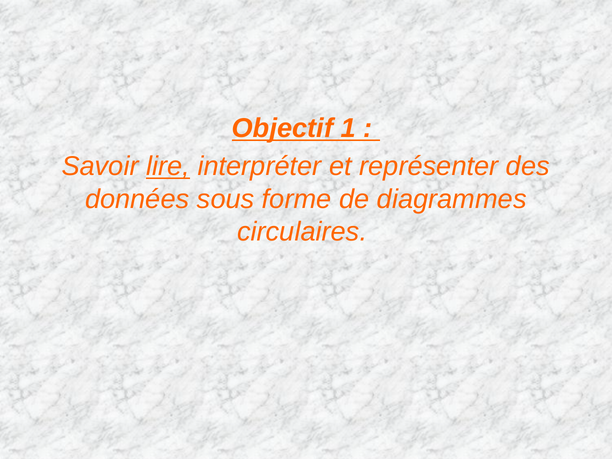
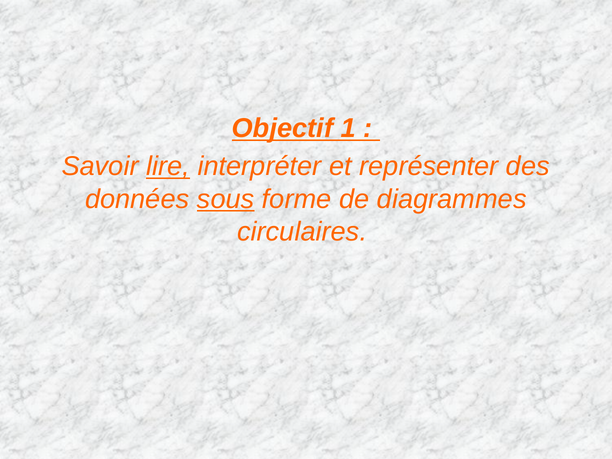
sous underline: none -> present
